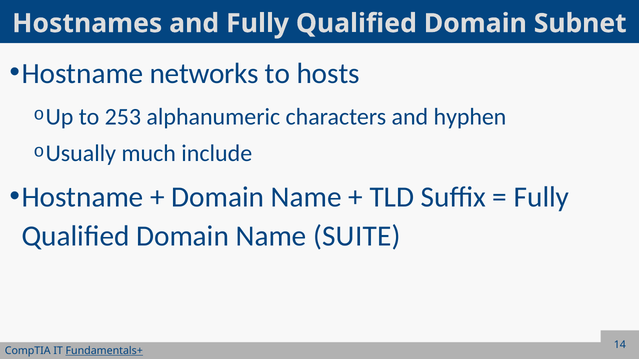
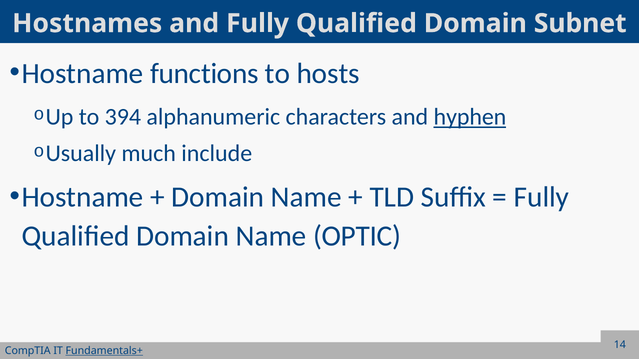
networks: networks -> functions
253: 253 -> 394
hyphen underline: none -> present
SUITE: SUITE -> OPTIC
